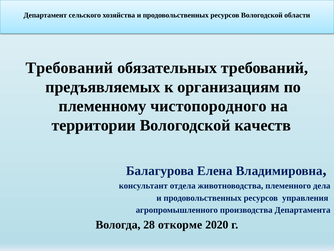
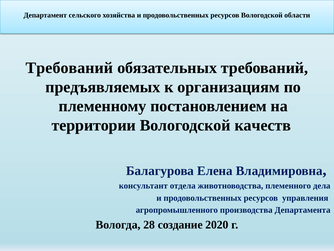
чистопородного: чистопородного -> постановлением
откорме: откорме -> создание
